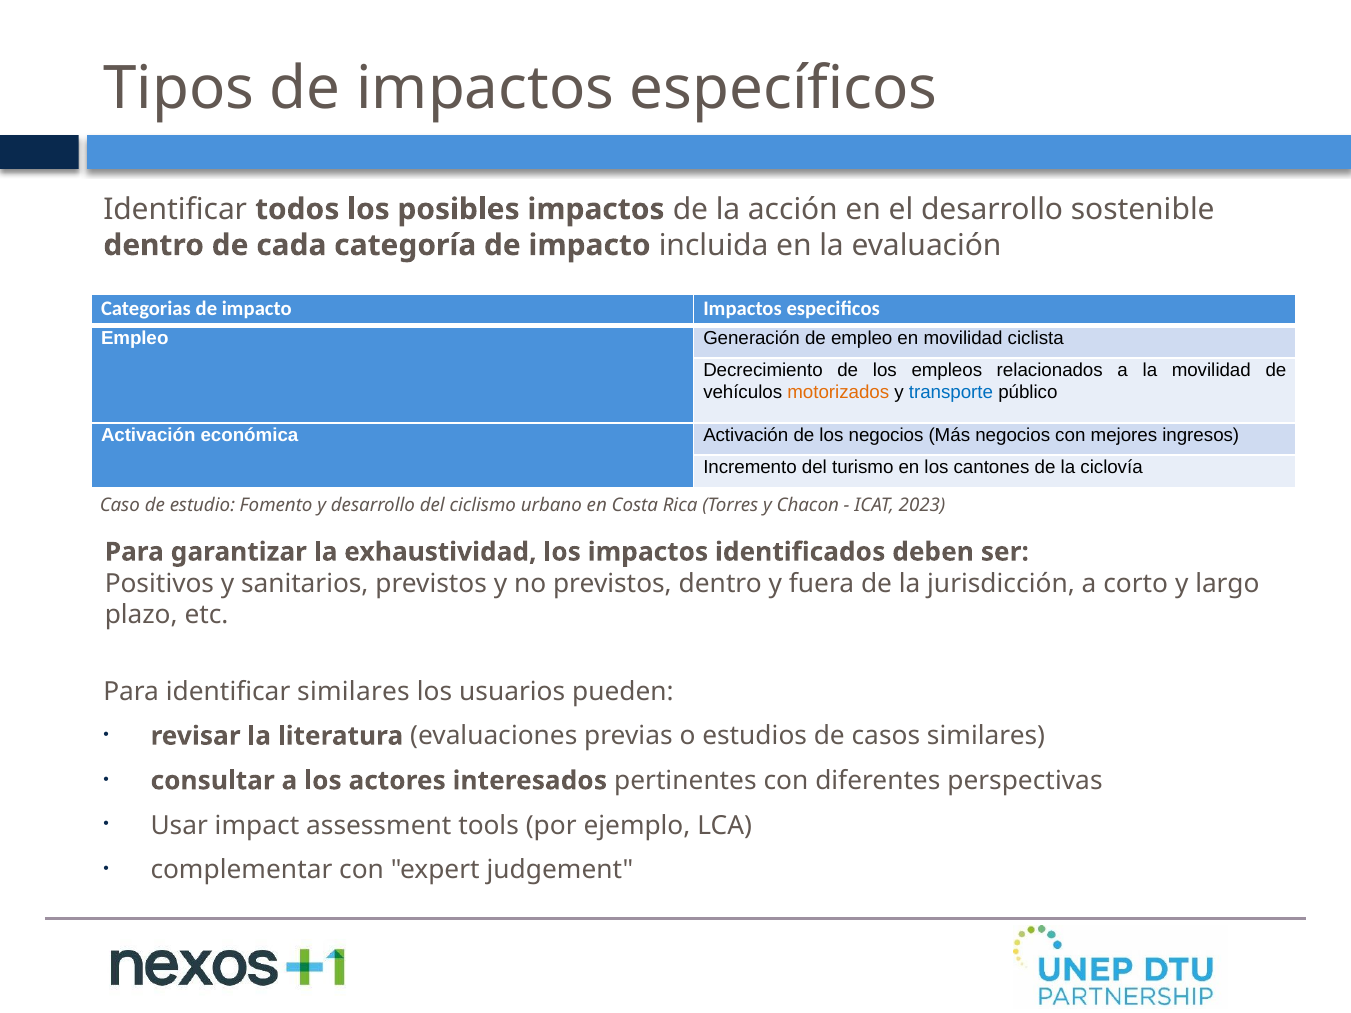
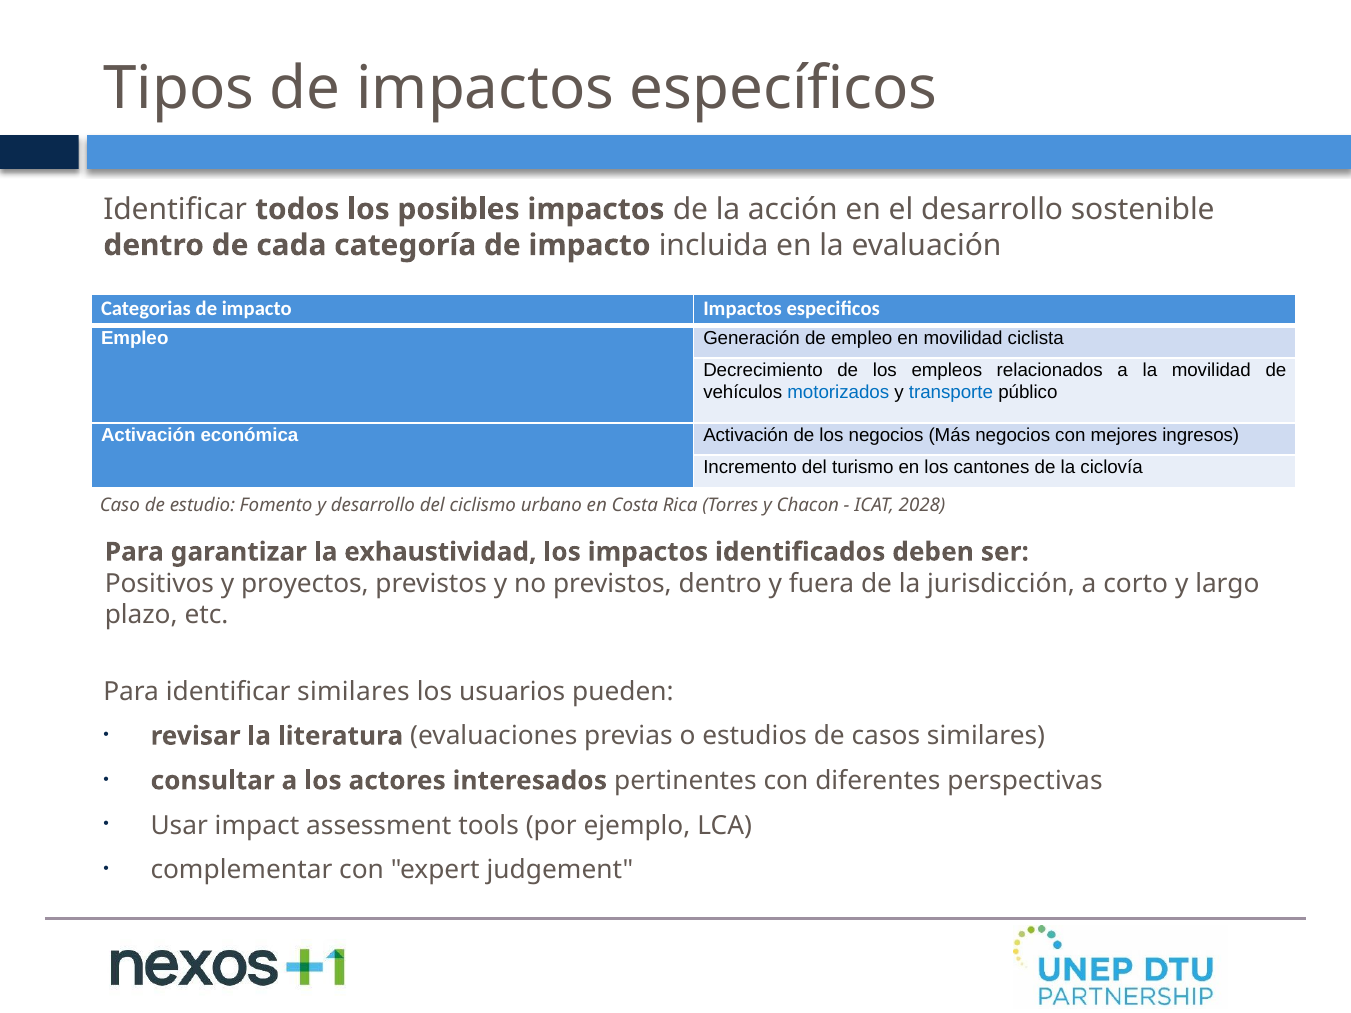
motorizados colour: orange -> blue
2023: 2023 -> 2028
sanitarios: sanitarios -> proyectos
